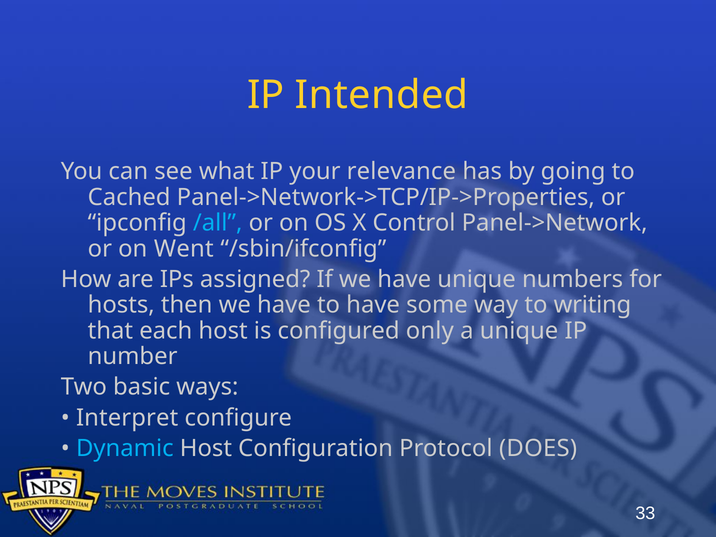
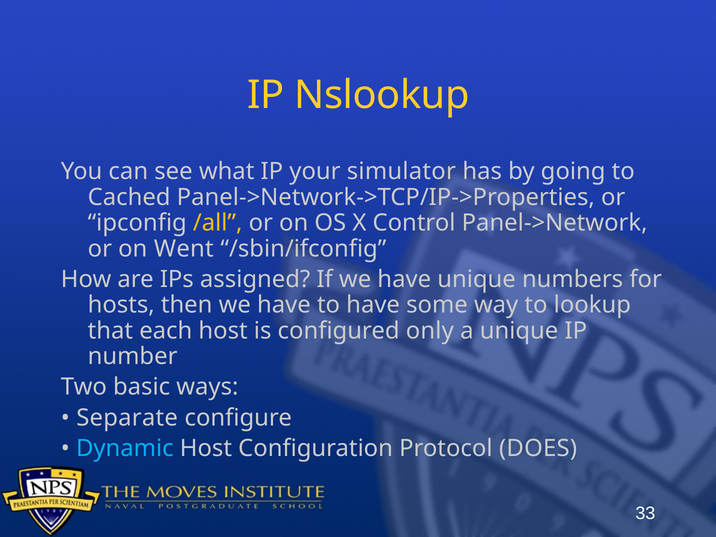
Intended: Intended -> Nslookup
relevance: relevance -> simulator
/all colour: light blue -> yellow
writing: writing -> lookup
Interpret: Interpret -> Separate
